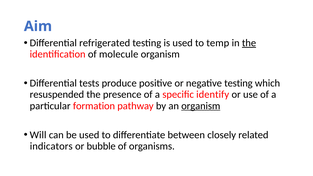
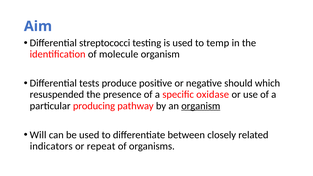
refrigerated: refrigerated -> streptococci
the at (249, 43) underline: present -> none
negative testing: testing -> should
identify: identify -> oxidase
formation: formation -> producing
bubble: bubble -> repeat
